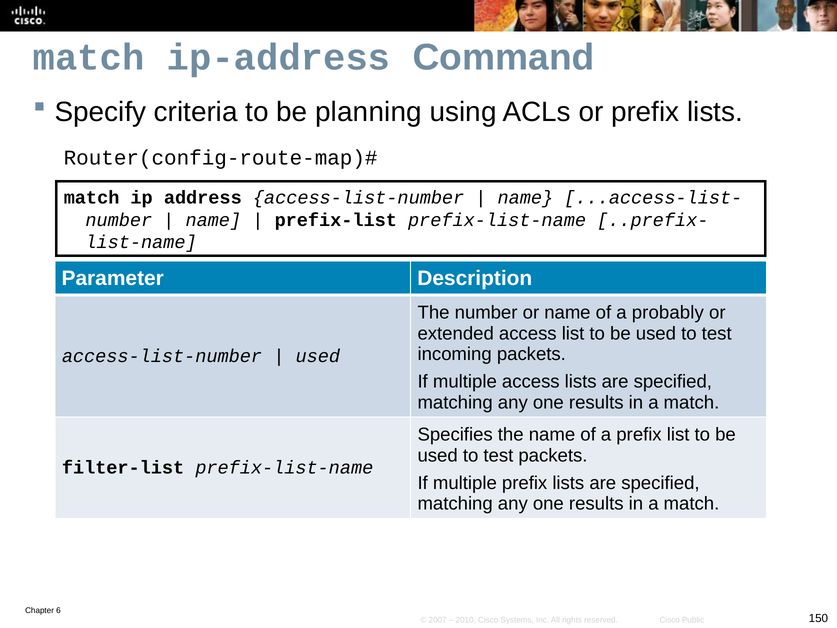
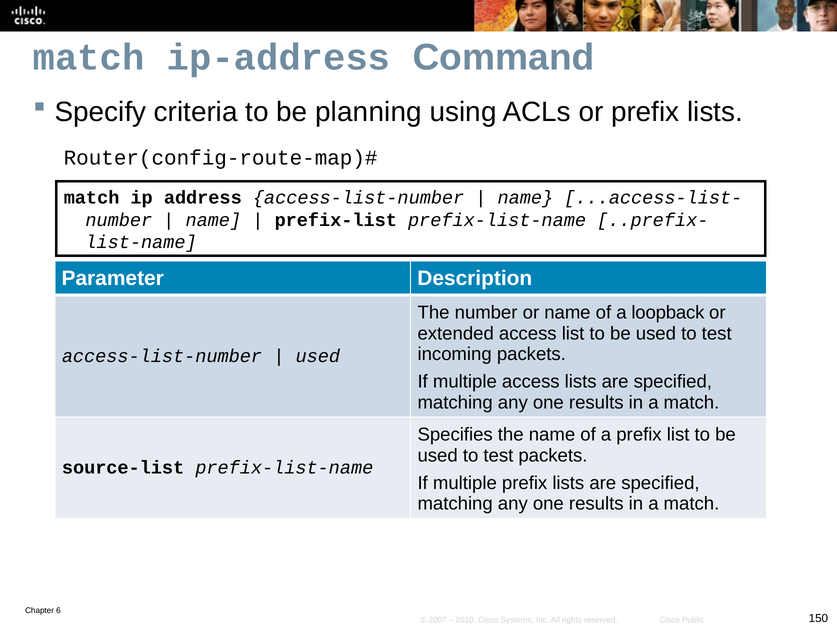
probably: probably -> loopback
filter-list: filter-list -> source-list
